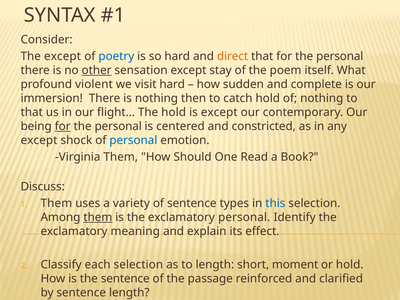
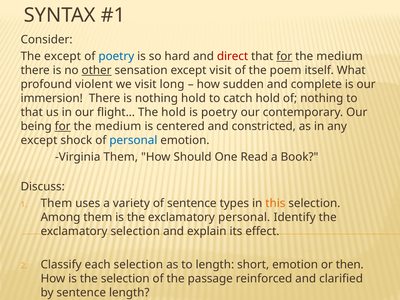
direct colour: orange -> red
for at (284, 56) underline: none -> present
personal at (340, 56): personal -> medium
except stay: stay -> visit
visit hard: hard -> long
nothing then: then -> hold
is except: except -> poetry
personal at (118, 126): personal -> medium
this colour: blue -> orange
them at (98, 217) underline: present -> none
exclamatory meaning: meaning -> selection
short moment: moment -> emotion
or hold: hold -> then
the sentence: sentence -> selection
